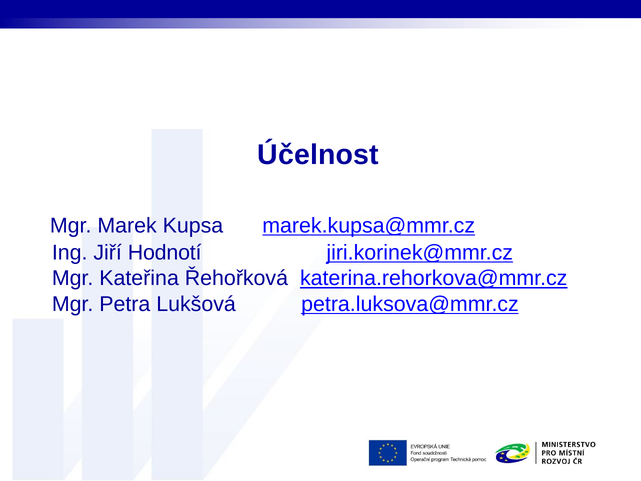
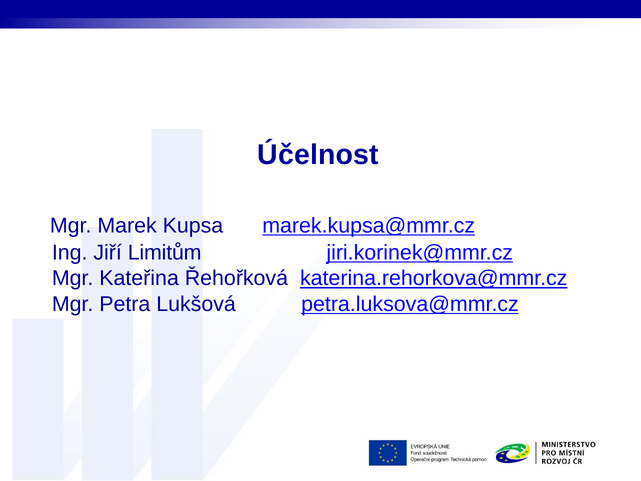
Hodnotí: Hodnotí -> Limitům
